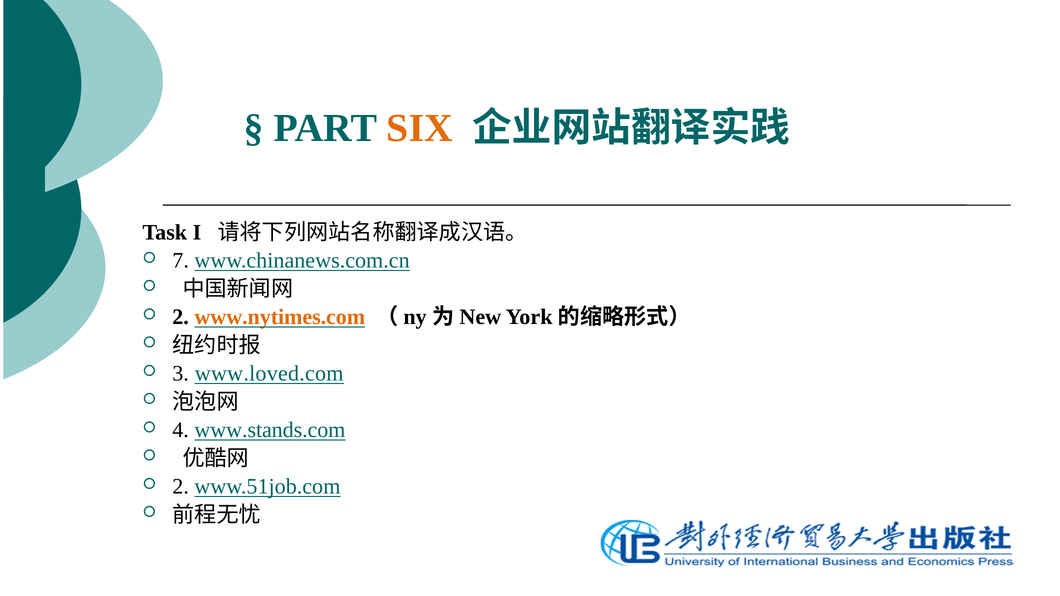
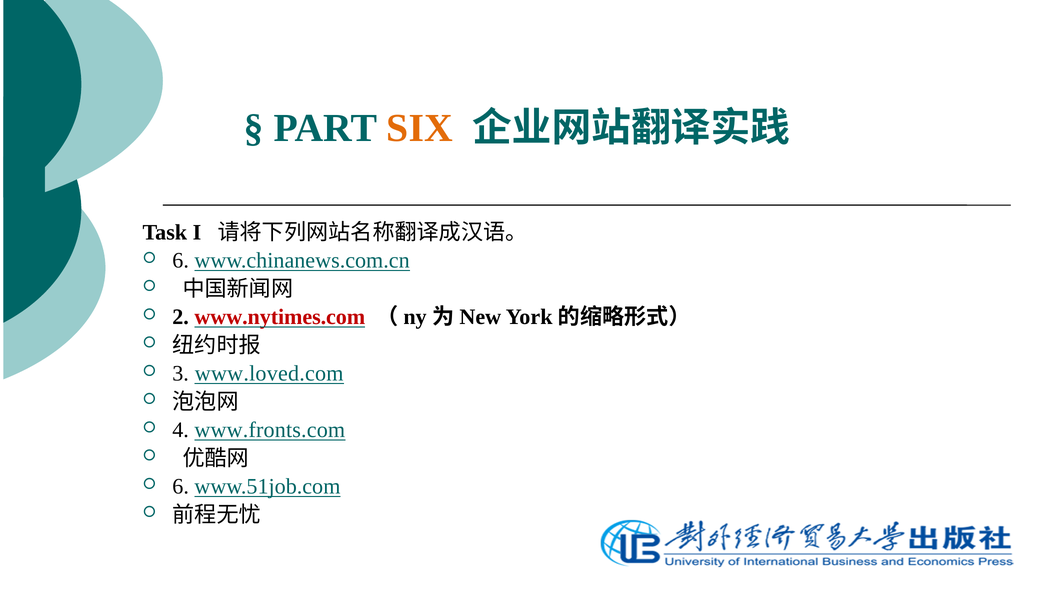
7 at (181, 261): 7 -> 6
www.nytimes.com colour: orange -> red
www.stands.com: www.stands.com -> www.fronts.com
2 at (181, 487): 2 -> 6
